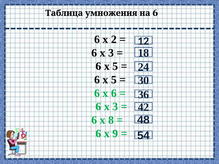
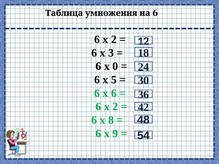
5 at (115, 66): 5 -> 0
3 at (115, 107): 3 -> 2
